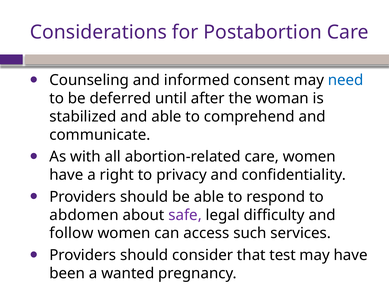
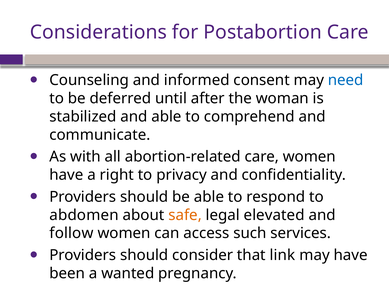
safe colour: purple -> orange
difficulty: difficulty -> elevated
test: test -> link
